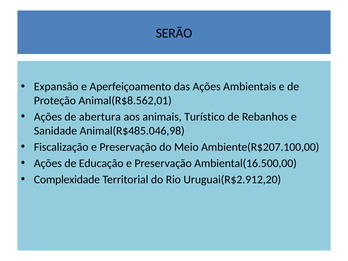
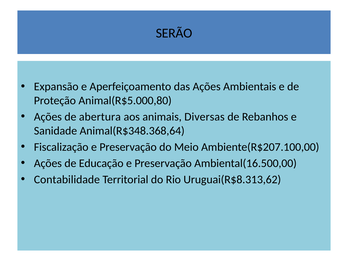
Animal(R$8.562,01: Animal(R$8.562,01 -> Animal(R$5.000,80
Turístico: Turístico -> Diversas
Animal(R$485.046,98: Animal(R$485.046,98 -> Animal(R$348.368,64
Complexidade: Complexidade -> Contabilidade
Uruguai(R$2.912,20: Uruguai(R$2.912,20 -> Uruguai(R$8.313,62
